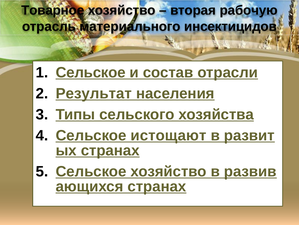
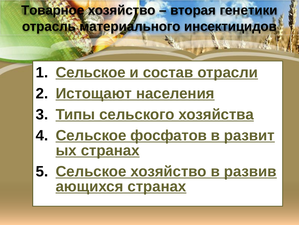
рабочую: рабочую -> генетики
Результат: Результат -> Истощают
истощают: истощают -> фосфатов
